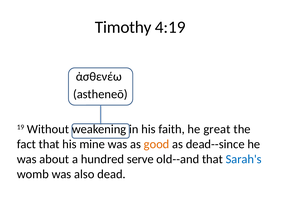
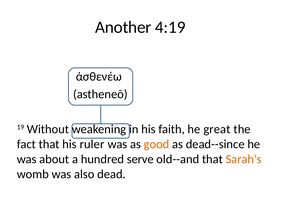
Timothy: Timothy -> Another
mine: mine -> ruler
Sarah's colour: blue -> orange
